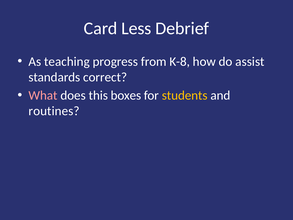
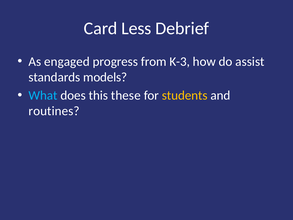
teaching: teaching -> engaged
K-8: K-8 -> K-3
correct: correct -> models
What colour: pink -> light blue
boxes: boxes -> these
